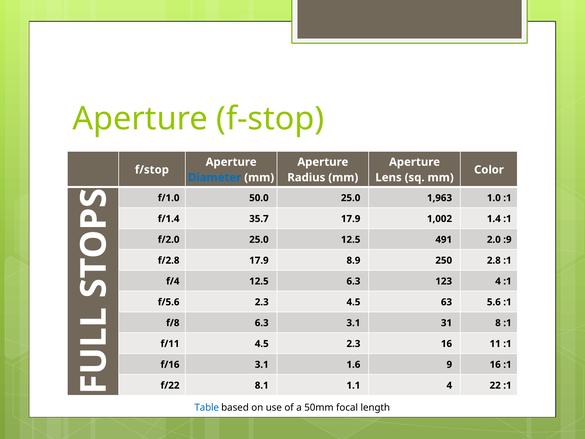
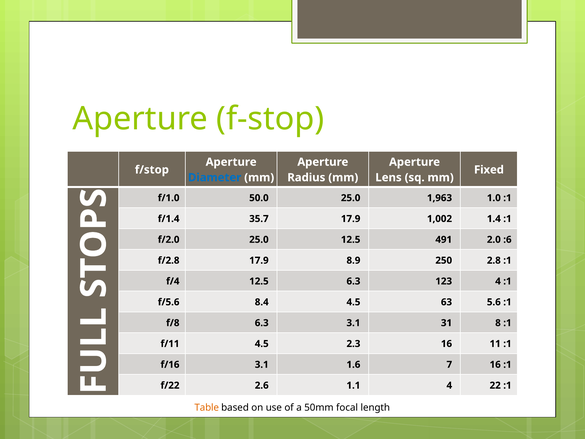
Color: Color -> Fixed
:9: :9 -> :6
f/5.6 2.3: 2.3 -> 8.4
9: 9 -> 7
8.1: 8.1 -> 2.6
Table colour: blue -> orange
